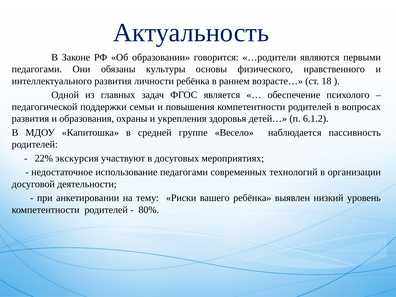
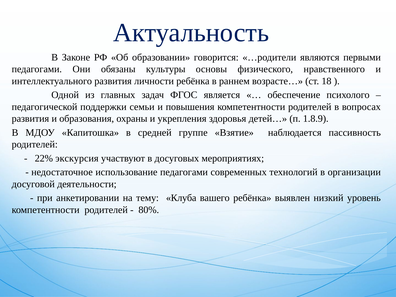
6.1.2: 6.1.2 -> 1.8.9
Весело: Весело -> Взятие
Риски: Риски -> Клуба
